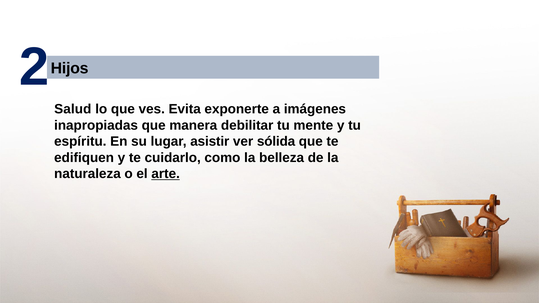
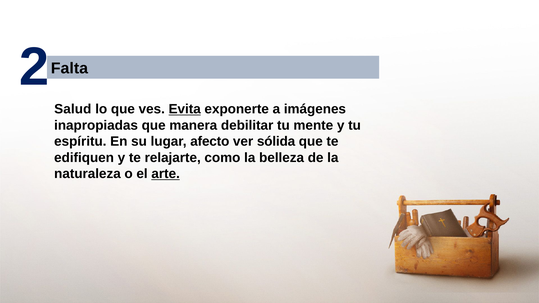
Hijos: Hijos -> Falta
Evita underline: none -> present
asistir: asistir -> afecto
cuidarlo: cuidarlo -> relajarte
